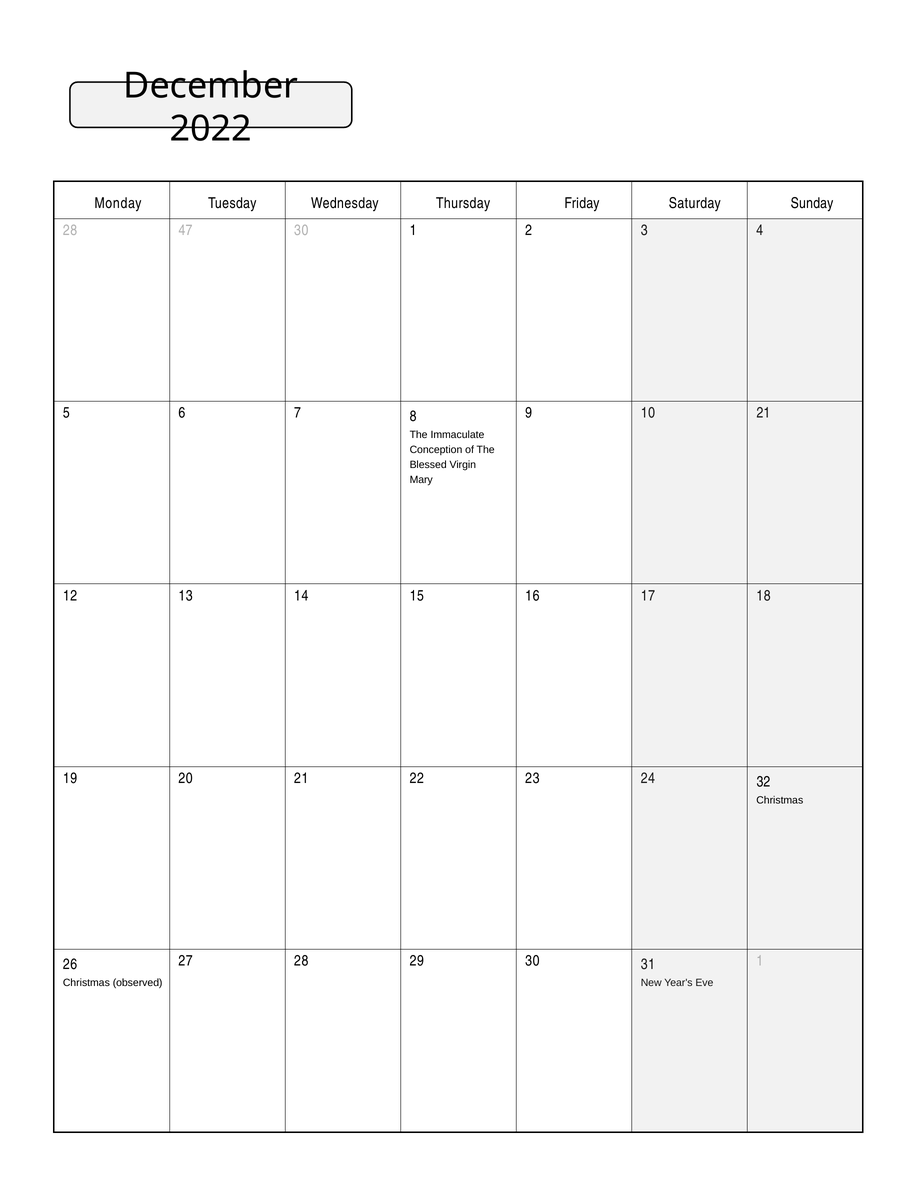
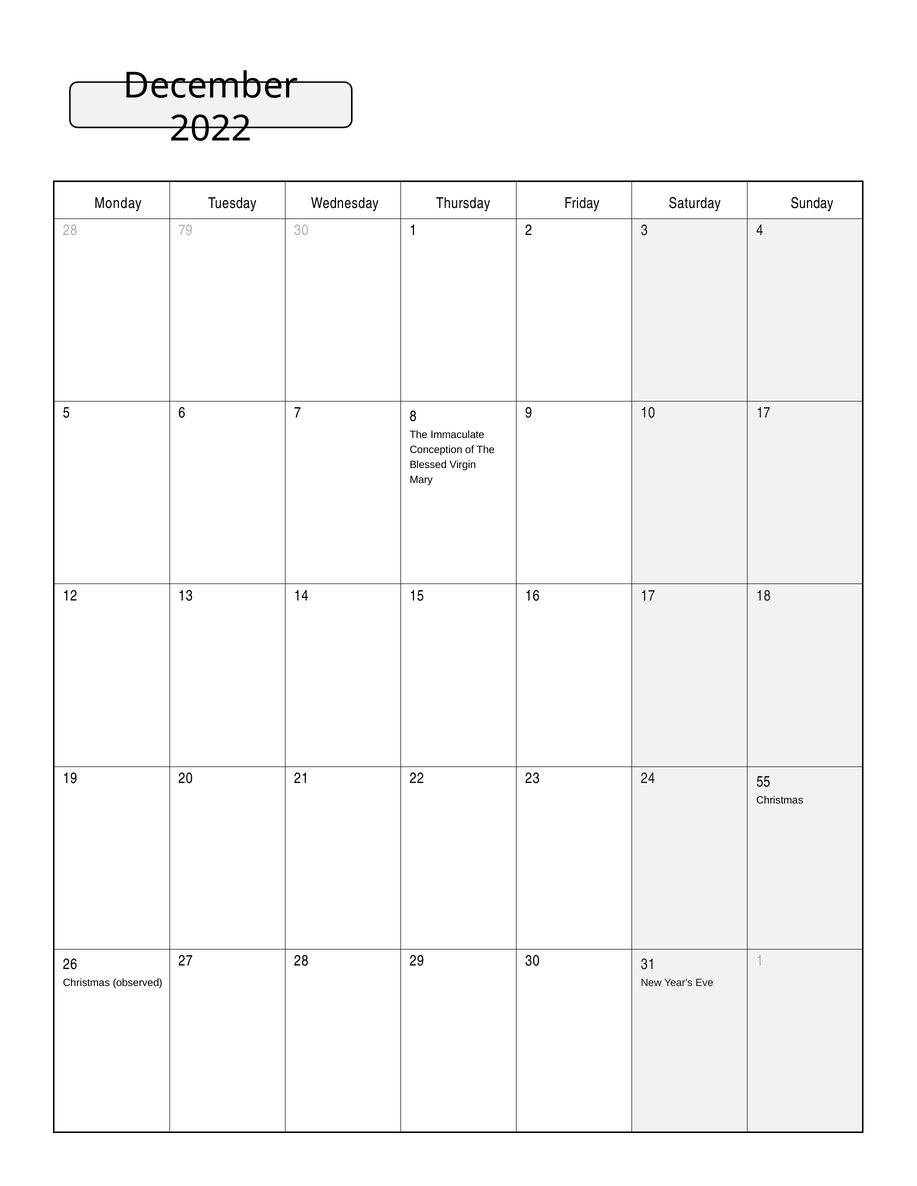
47: 47 -> 79
10 21: 21 -> 17
32: 32 -> 55
